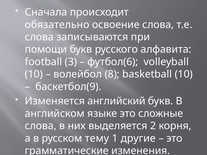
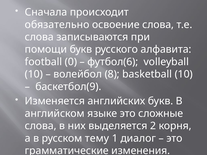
3: 3 -> 0
английский: английский -> английских
другие: другие -> диалог
